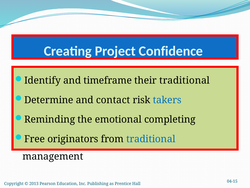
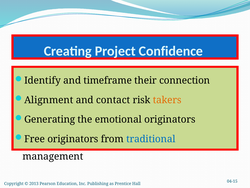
their traditional: traditional -> connection
Determine: Determine -> Alignment
takers colour: blue -> orange
Reminding: Reminding -> Generating
emotional completing: completing -> originators
